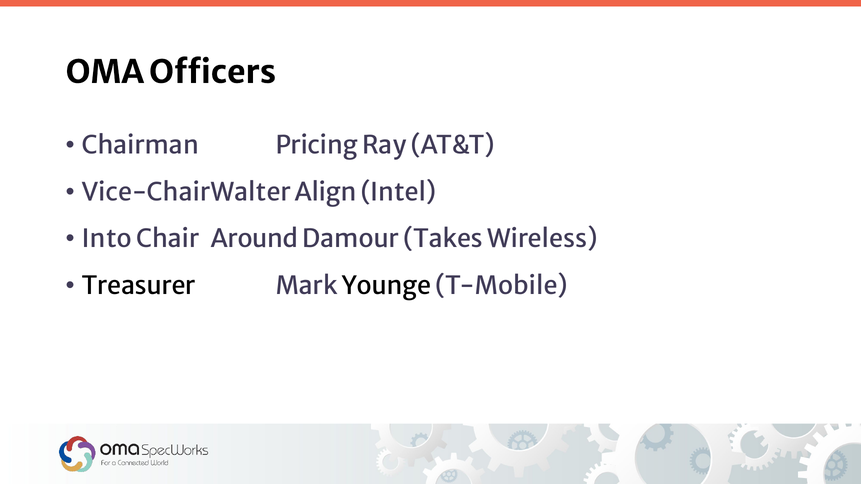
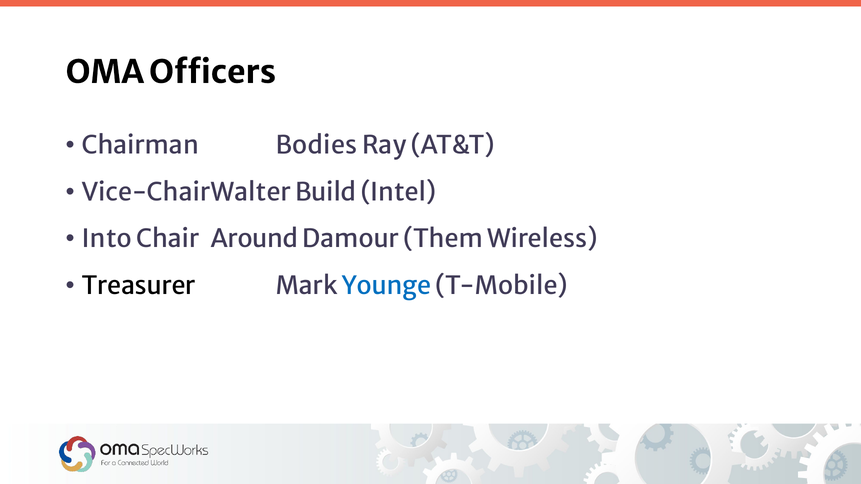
Pricing: Pricing -> Bodies
Align: Align -> Build
Takes: Takes -> Them
Younge colour: black -> blue
